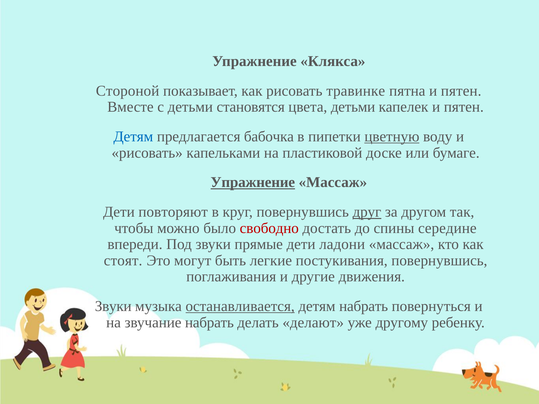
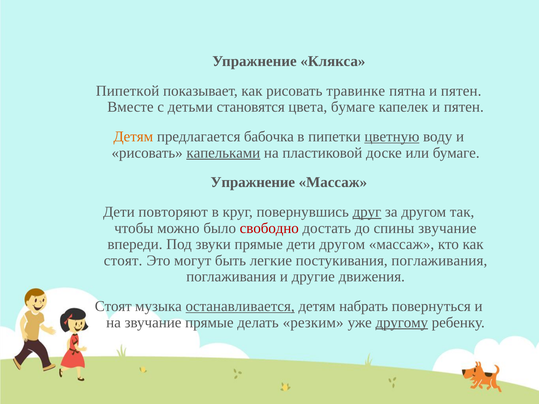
Стороной: Стороной -> Пипеткой
цвета детьми: детьми -> бумаге
Детям at (133, 137) colour: blue -> orange
капельками underline: none -> present
Упражнение at (253, 182) underline: present -> none
спины середине: середине -> звучание
дети ладони: ладони -> другом
постукивания повернувшись: повернувшись -> поглаживания
Звуки at (113, 306): Звуки -> Стоят
звучание набрать: набрать -> прямые
делают: делают -> резким
другому underline: none -> present
